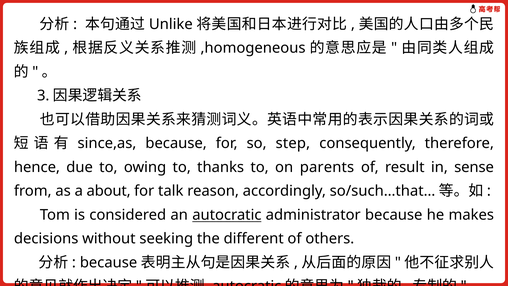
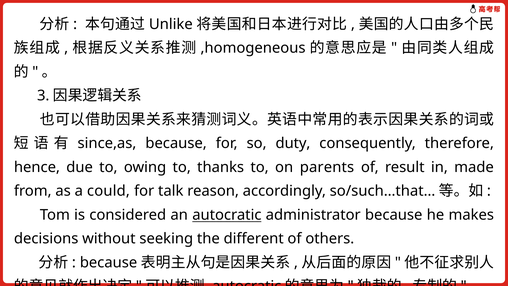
step: step -> duty
sense: sense -> made
about: about -> could
